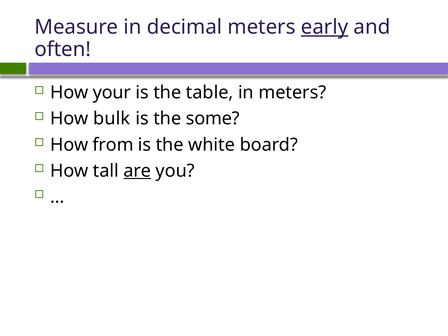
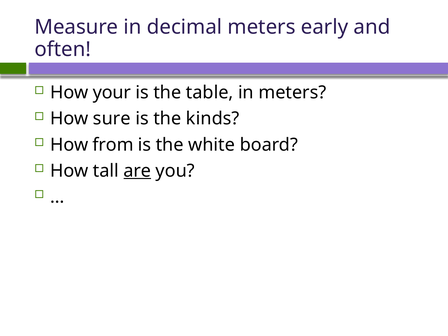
early underline: present -> none
bulk: bulk -> sure
some: some -> kinds
